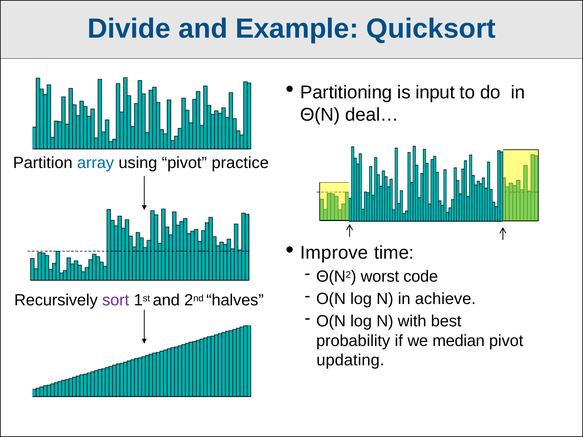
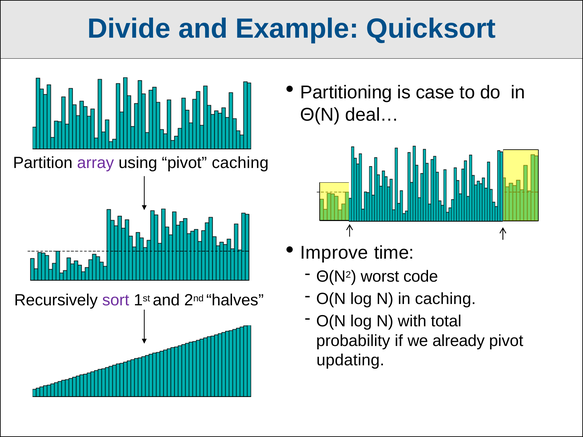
input: input -> case
array colour: blue -> purple
pivot practice: practice -> caching
in achieve: achieve -> caching
best: best -> total
median: median -> already
